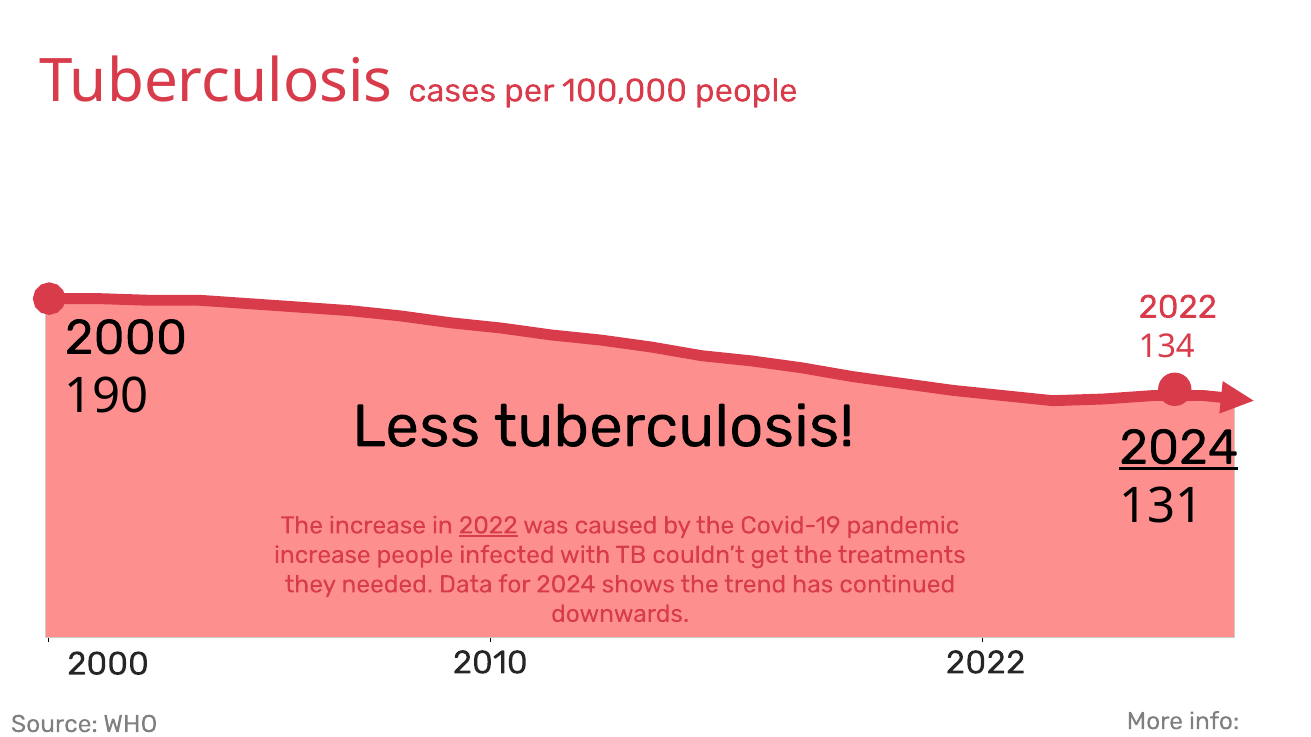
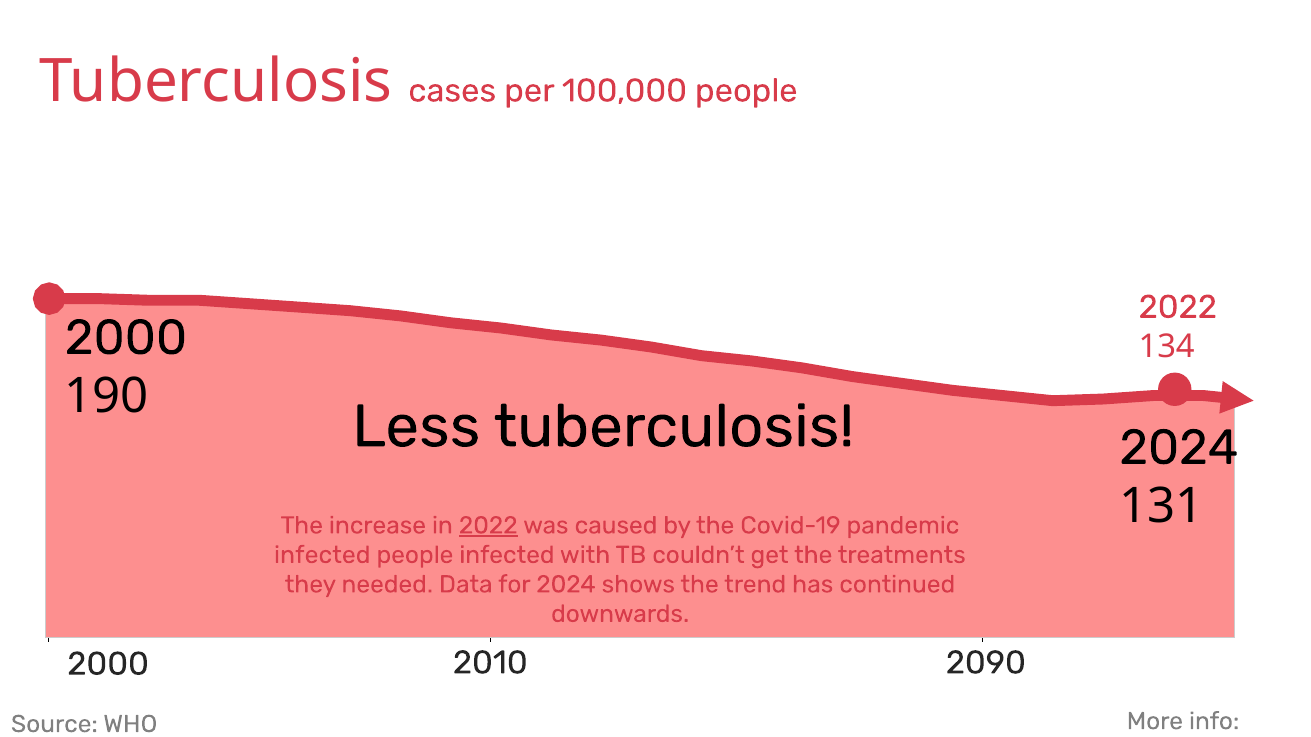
2024 at (1179, 448) underline: present -> none
increase at (322, 555): increase -> infected
2010 2022: 2022 -> 2090
